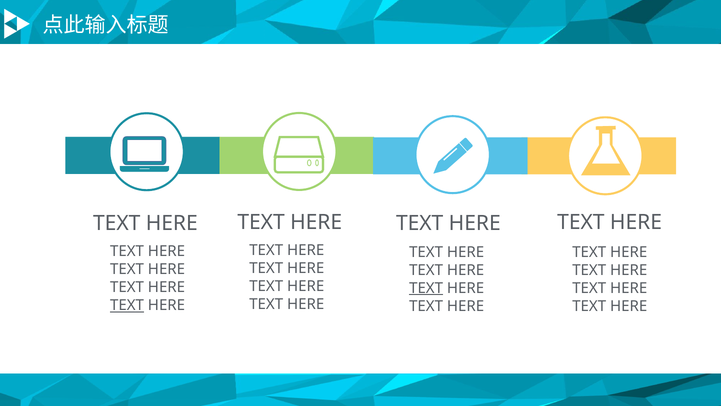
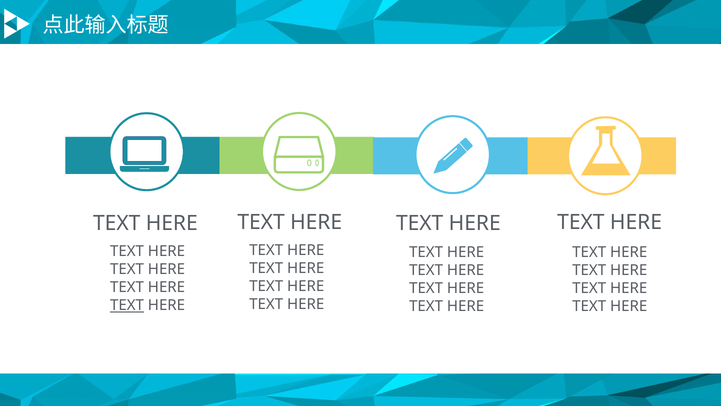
TEXT at (426, 288) underline: present -> none
